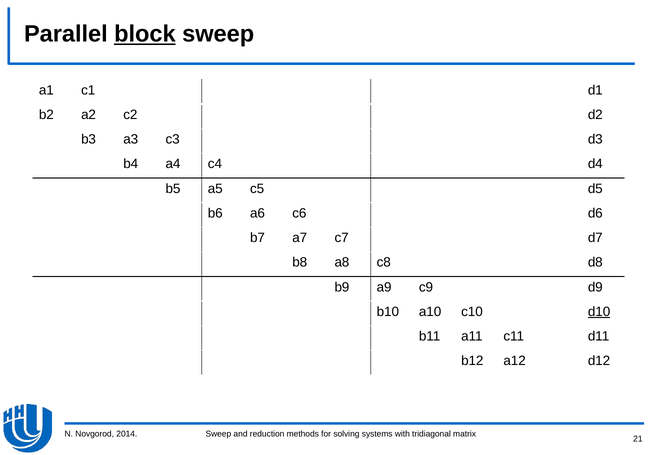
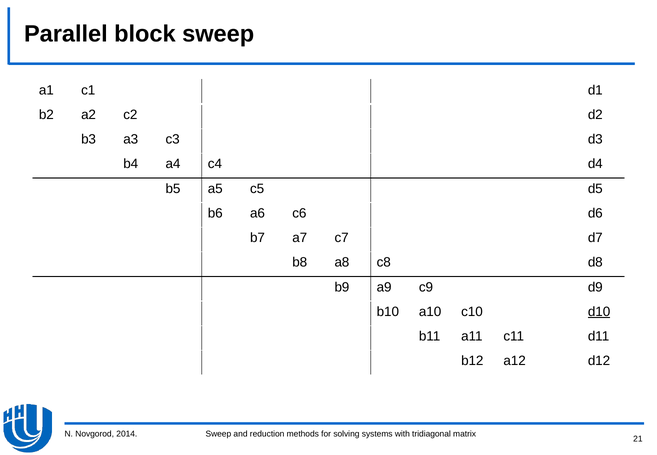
block underline: present -> none
